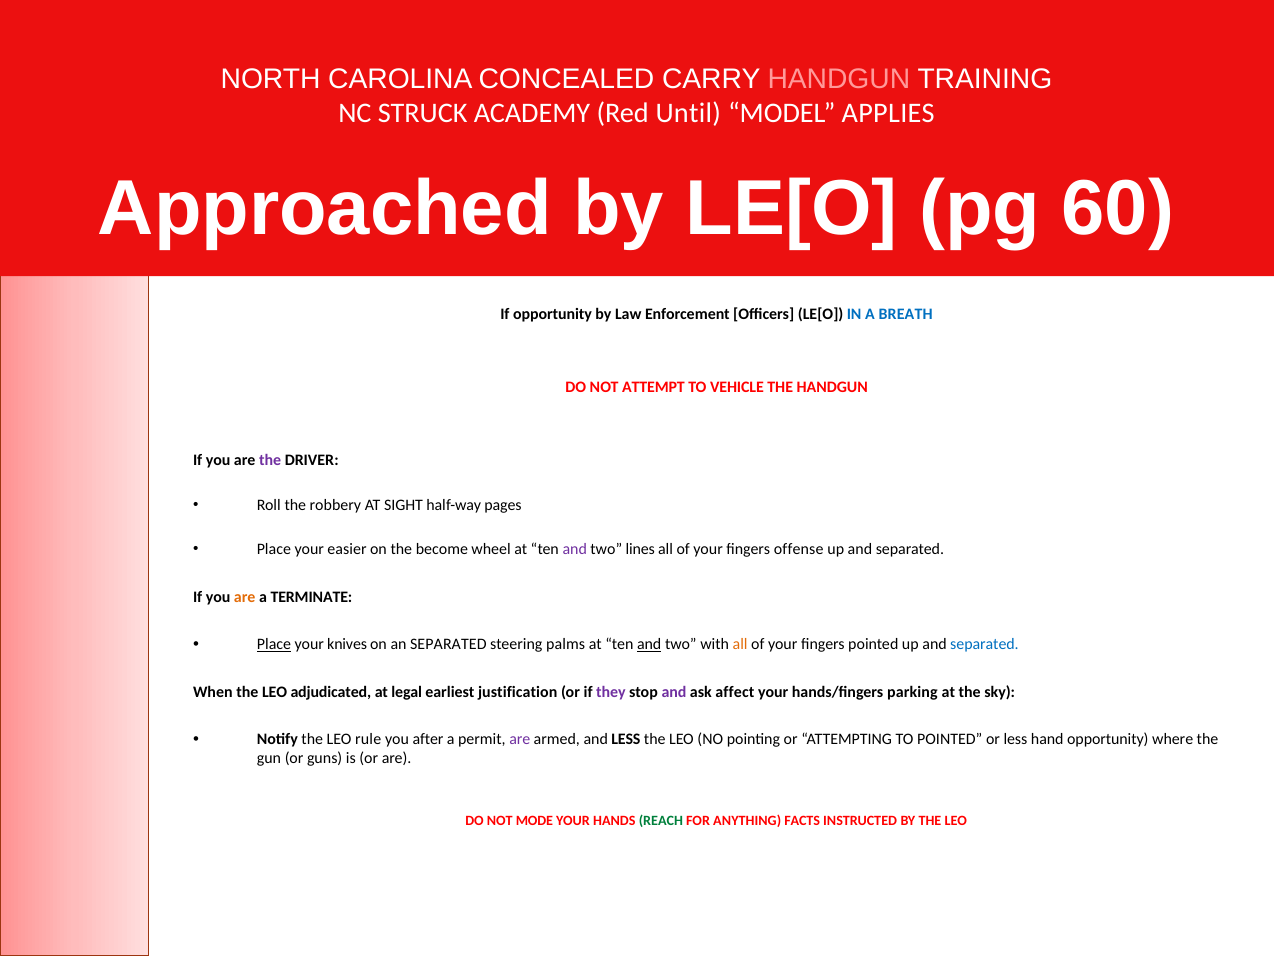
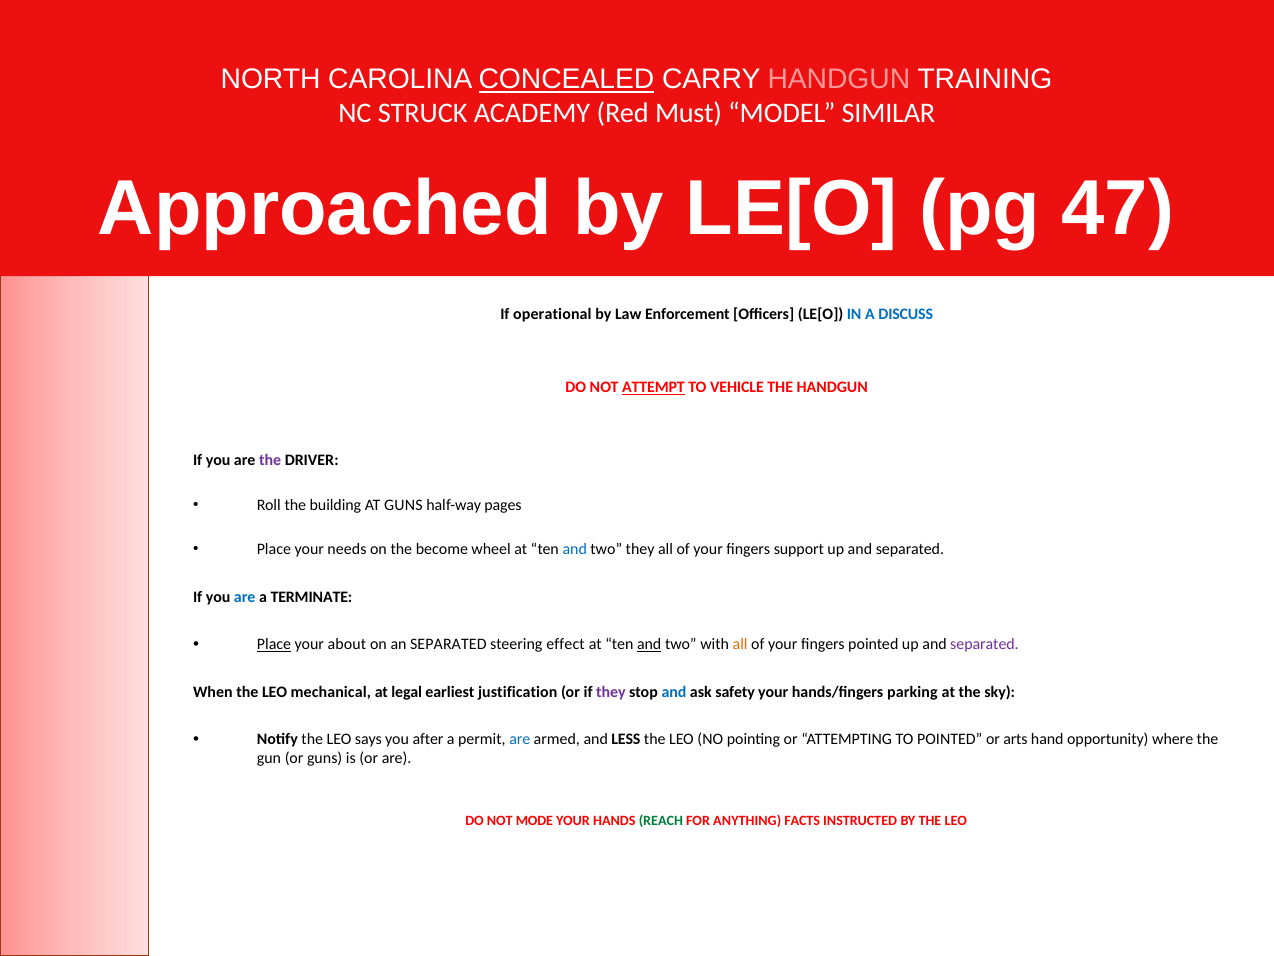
CONCEALED underline: none -> present
Until: Until -> Must
APPLIES: APPLIES -> SIMILAR
60: 60 -> 47
If opportunity: opportunity -> operational
BREATH: BREATH -> DISCUSS
ATTEMPT underline: none -> present
robbery: robbery -> building
AT SIGHT: SIGHT -> GUNS
easier: easier -> needs
and at (575, 549) colour: purple -> blue
two lines: lines -> they
offense: offense -> support
are at (245, 597) colour: orange -> blue
knives: knives -> about
palms: palms -> effect
separated at (984, 644) colour: blue -> purple
adjudicated: adjudicated -> mechanical
and at (674, 692) colour: purple -> blue
affect: affect -> safety
rule: rule -> says
are at (520, 739) colour: purple -> blue
or less: less -> arts
